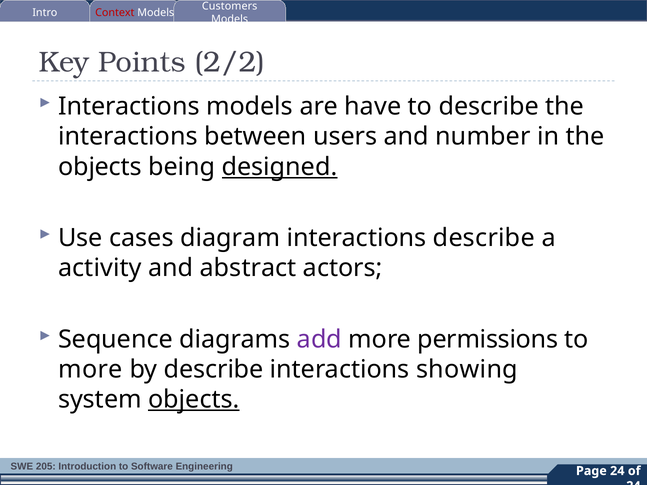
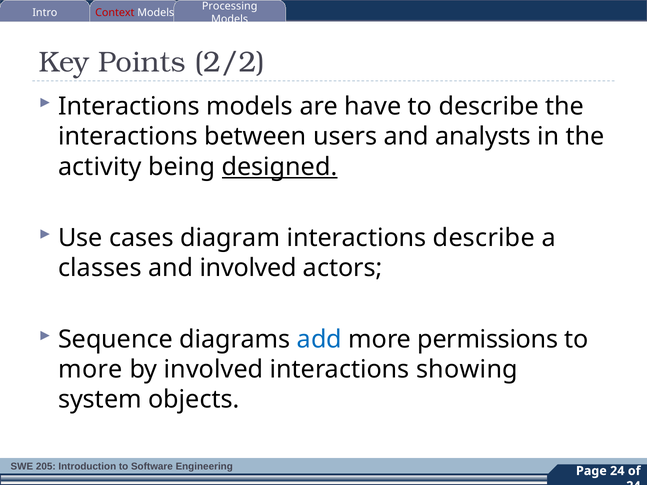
Customers: Customers -> Processing
number: number -> analysts
objects at (100, 167): objects -> activity
activity: activity -> classes
and abstract: abstract -> involved
add colour: purple -> blue
by describe: describe -> involved
objects at (194, 400) underline: present -> none
